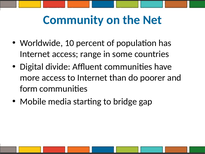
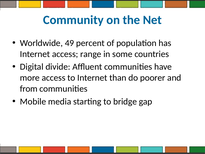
10: 10 -> 49
form: form -> from
